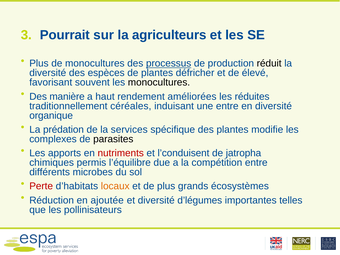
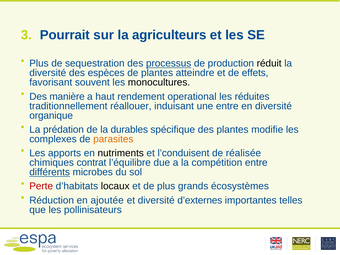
de monocultures: monocultures -> sequestration
défricher: défricher -> atteindre
élevé: élevé -> effets
améliorées: améliorées -> operational
céréales: céréales -> réallouer
services: services -> durables
parasites colour: black -> orange
nutriments colour: red -> black
jatropha: jatropha -> réalisée
permis: permis -> contrat
différents underline: none -> present
locaux colour: orange -> black
d’légumes: d’légumes -> d’externes
